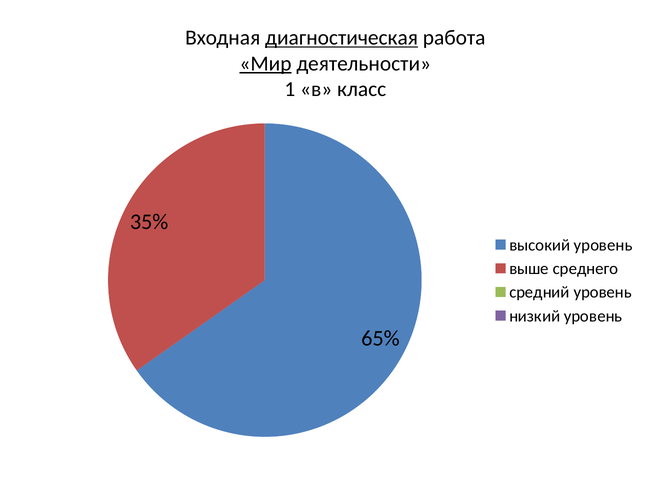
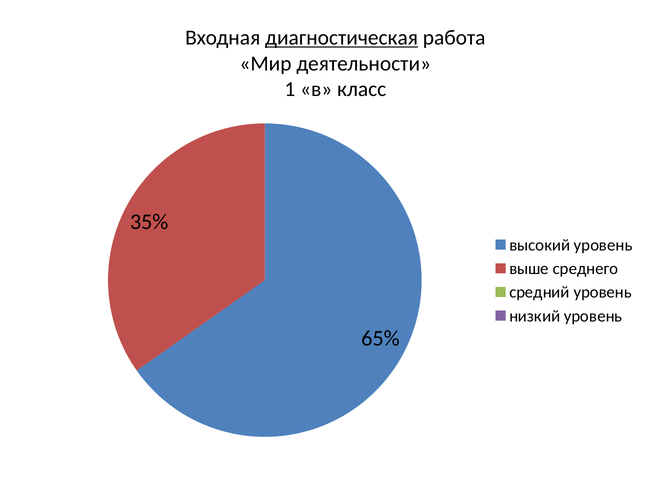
Мир underline: present -> none
